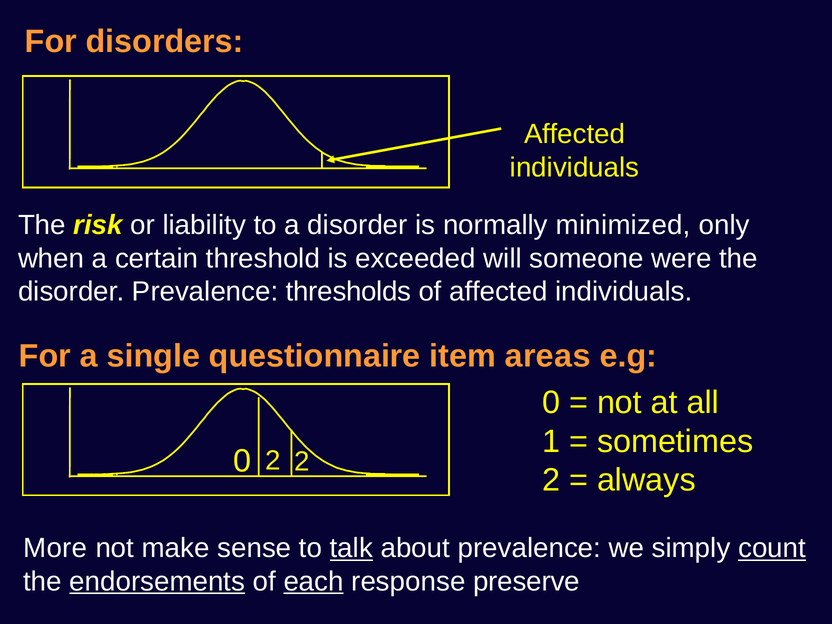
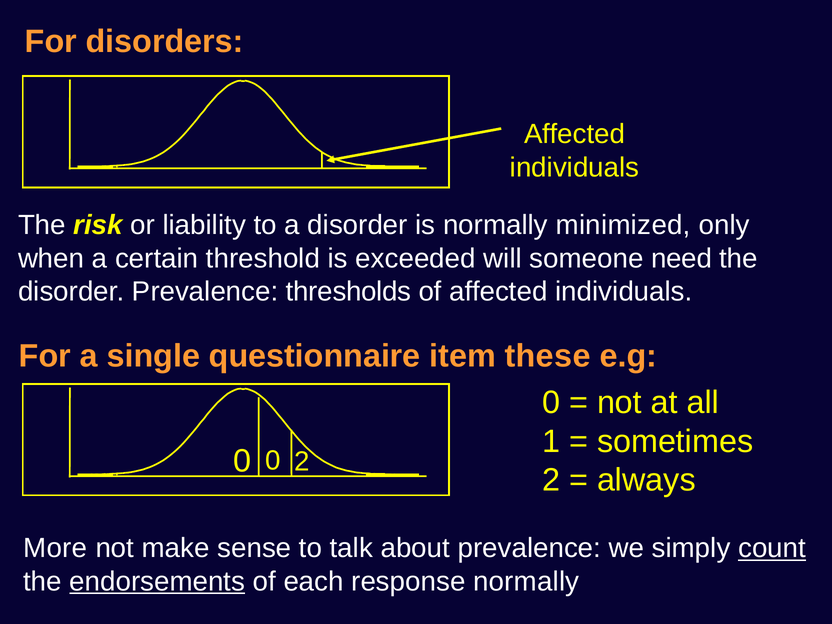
were: were -> need
areas: areas -> these
0 2: 2 -> 0
talk underline: present -> none
each underline: present -> none
response preserve: preserve -> normally
